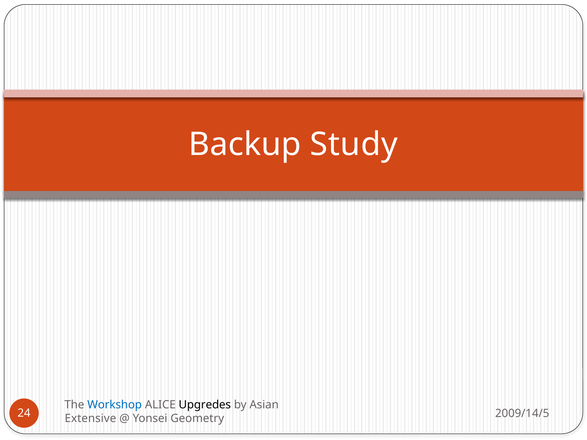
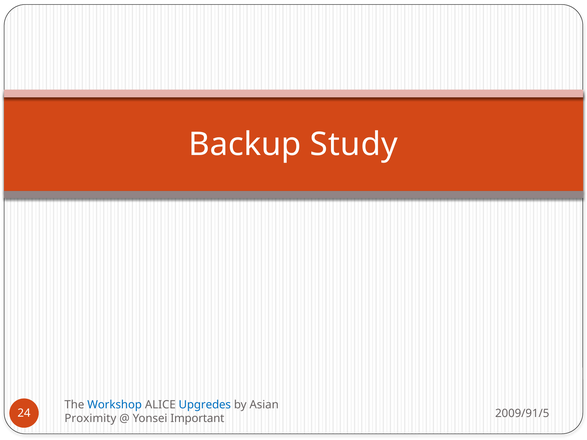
Upgredes colour: black -> blue
2009/14/5: 2009/14/5 -> 2009/91/5
Extensive: Extensive -> Proximity
Geometry: Geometry -> Important
